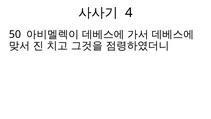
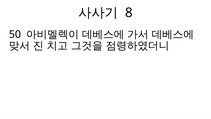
4: 4 -> 8
